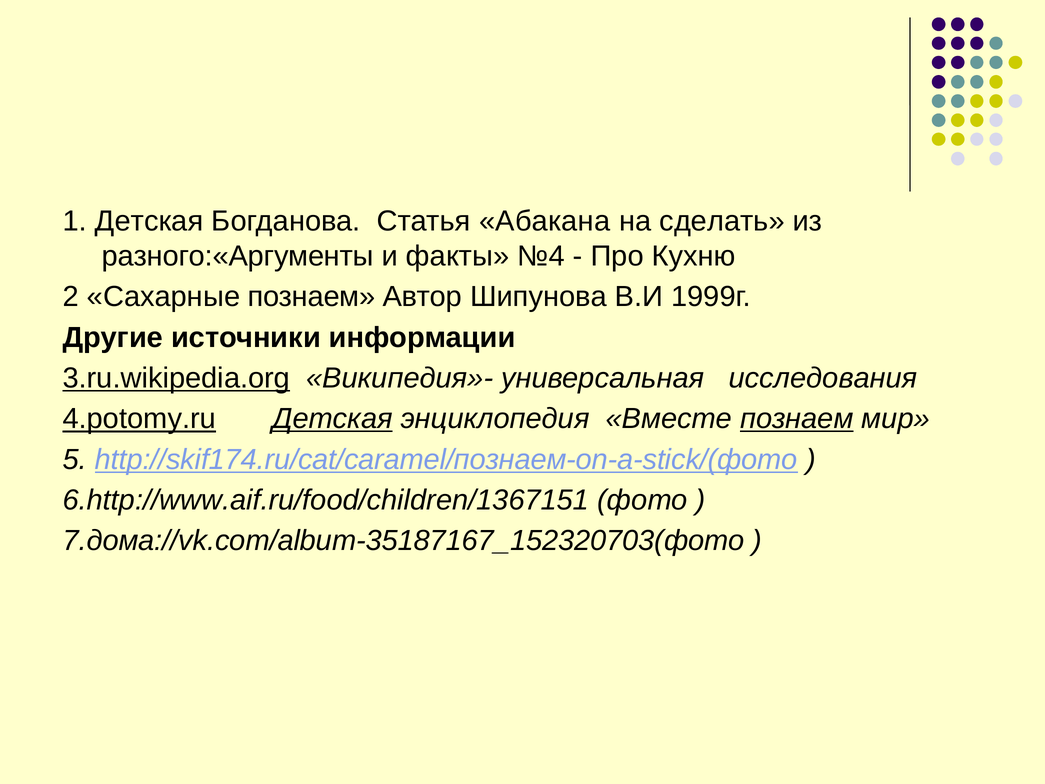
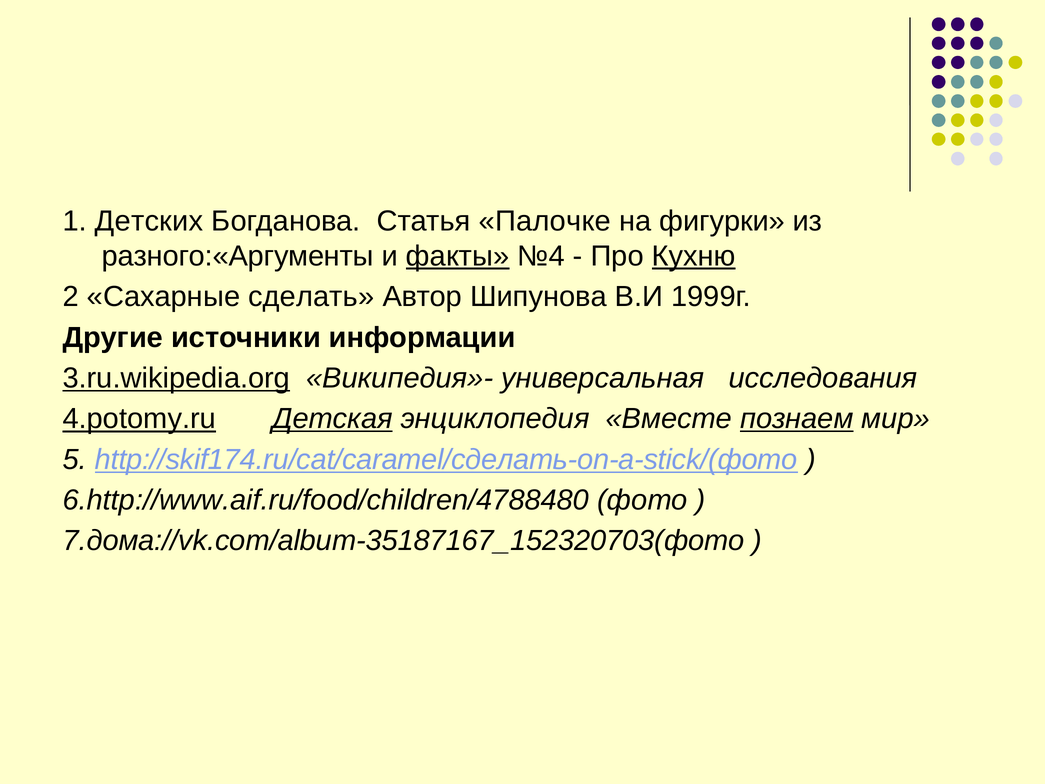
1 Детская: Детская -> Детских
Абакана: Абакана -> Палочке
сделать: сделать -> фигурки
факты underline: none -> present
Кухню underline: none -> present
Сахарные познаем: познаем -> сделать
http://skif174.ru/cat/caramel/познаем-on-a-stick/(фото: http://skif174.ru/cat/caramel/познаем-on-a-stick/(фото -> http://skif174.ru/cat/caramel/сделать-on-a-stick/(фото
6.http://www.aif.ru/food/children/1367151: 6.http://www.aif.ru/food/children/1367151 -> 6.http://www.aif.ru/food/children/4788480
